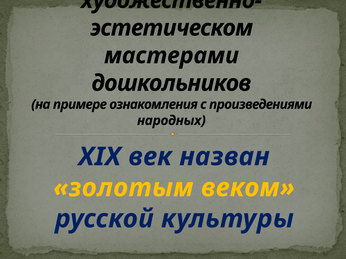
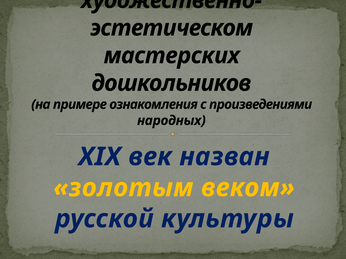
мастерами: мастерами -> мастерских
